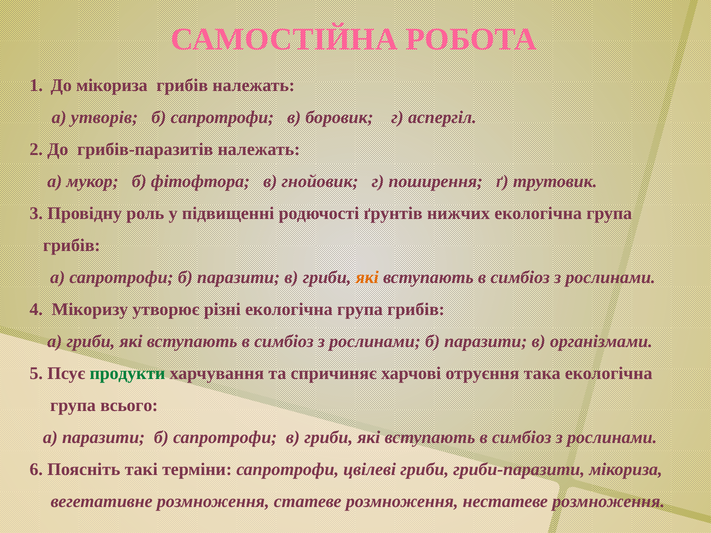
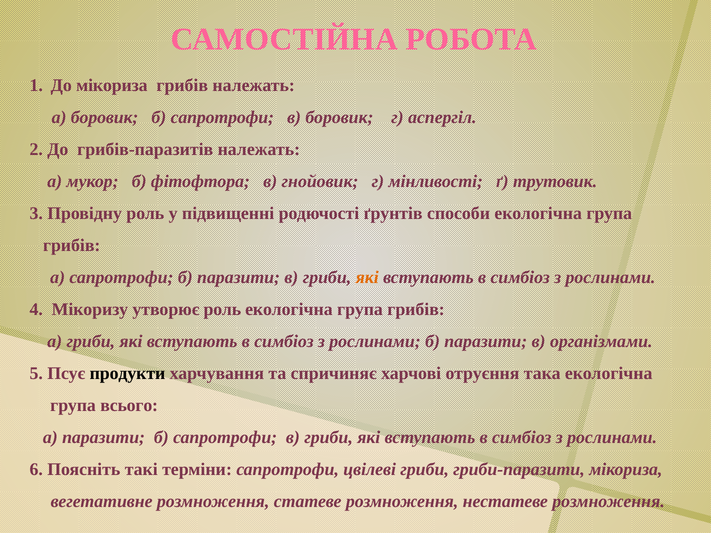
а утворів: утворів -> боровик
поширення: поширення -> мінливості
нижчих: нижчих -> способи
утворює різні: різні -> роль
продукти colour: green -> black
